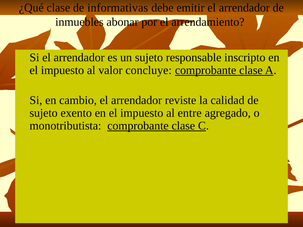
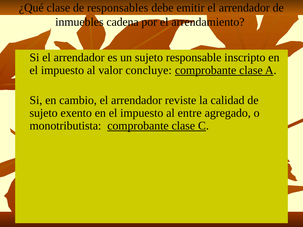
informativas: informativas -> responsables
abonar: abonar -> cadena
